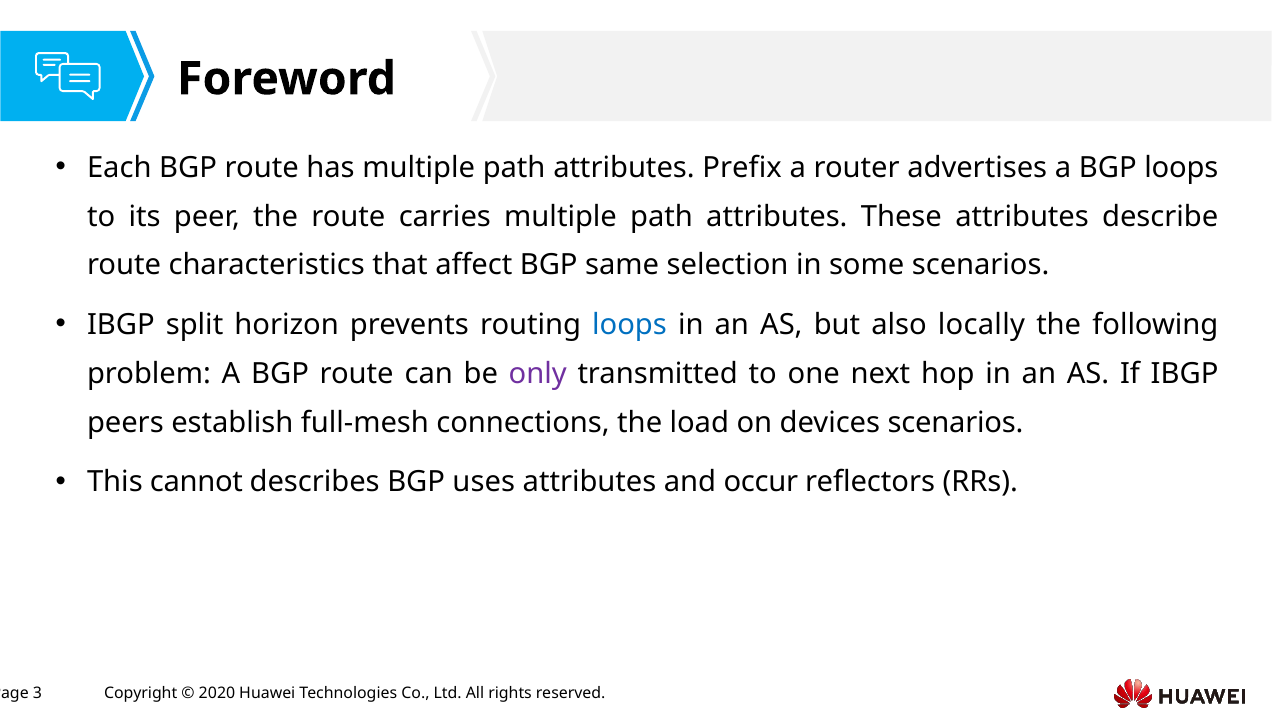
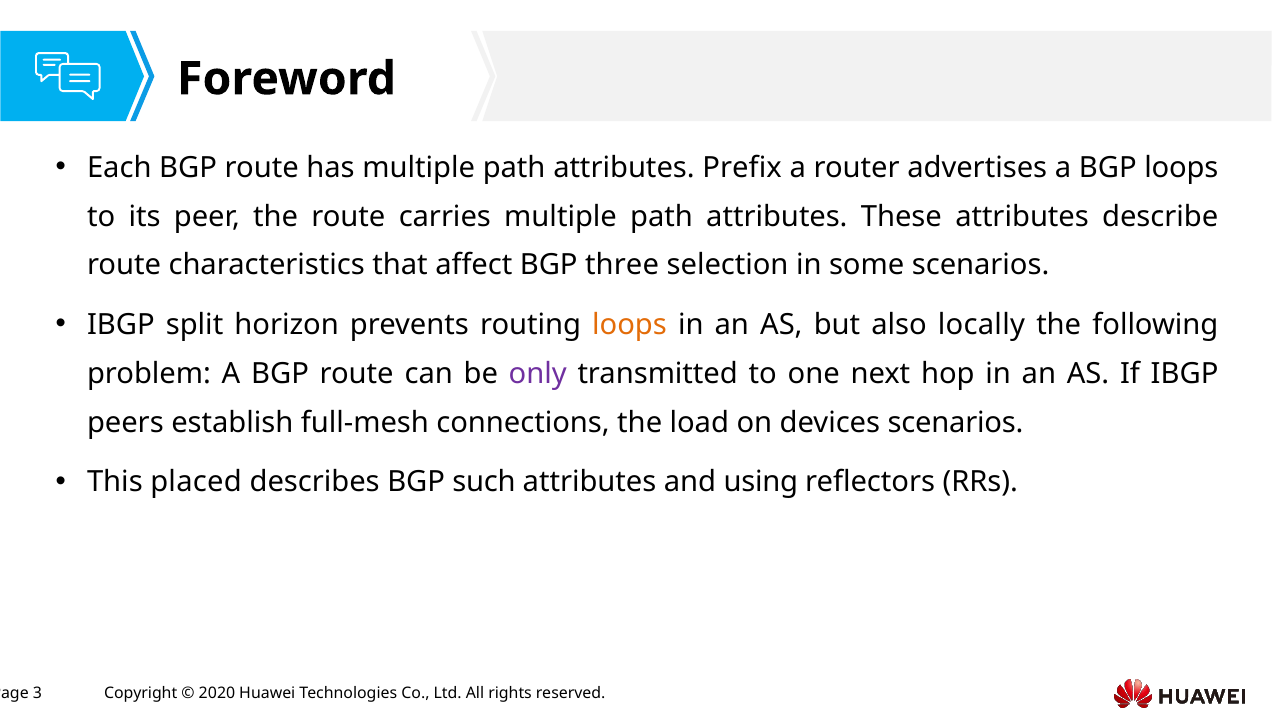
same: same -> three
loops at (630, 325) colour: blue -> orange
cannot: cannot -> placed
uses: uses -> such
occur: occur -> using
